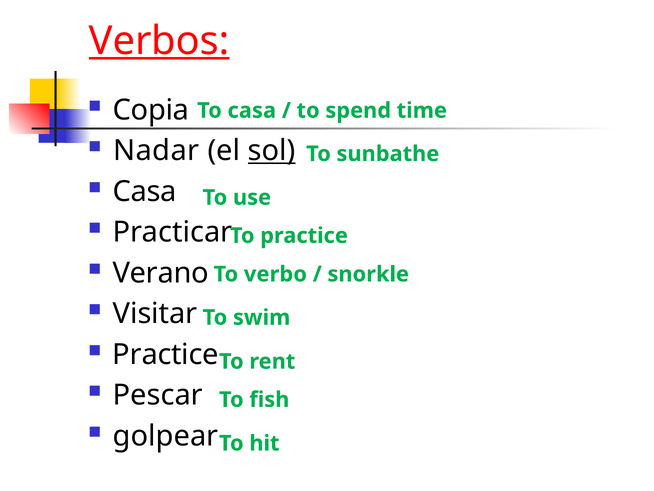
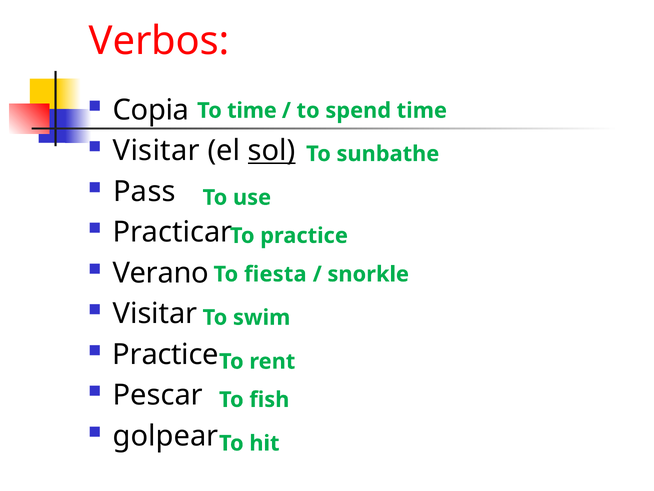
Verbos underline: present -> none
To casa: casa -> time
Nadar at (156, 151): Nadar -> Visitar
Casa at (145, 191): Casa -> Pass
verbo: verbo -> fiesta
